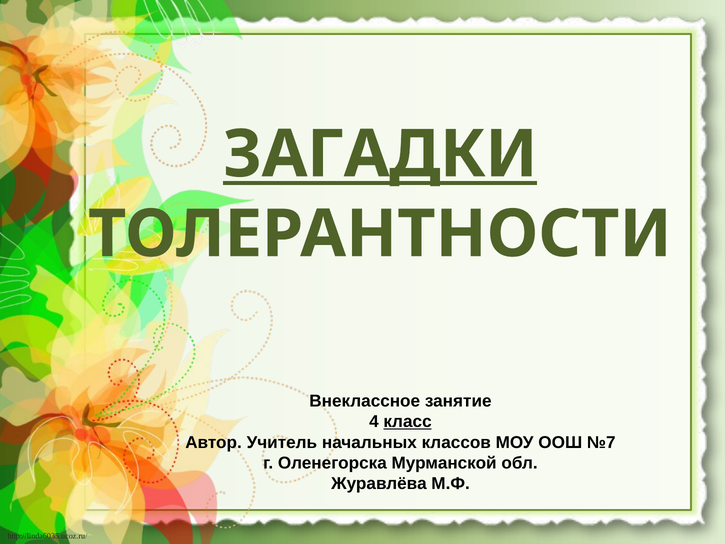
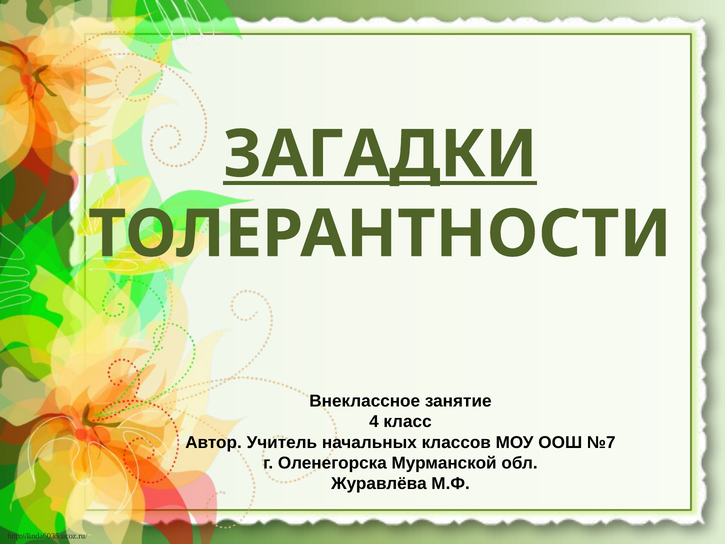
класс underline: present -> none
